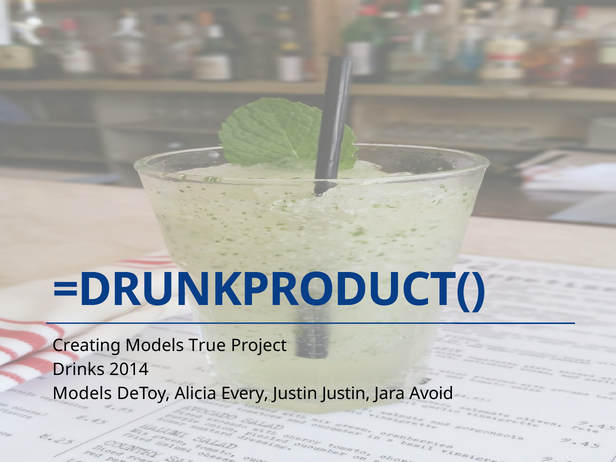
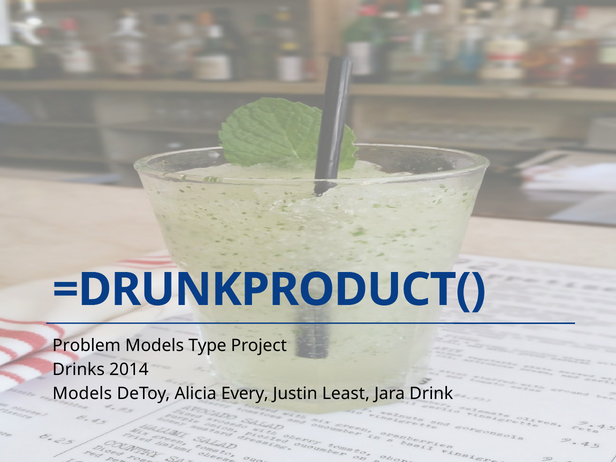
Creating: Creating -> Problem
True: True -> Type
Justin Justin: Justin -> Least
Avoid: Avoid -> Drink
